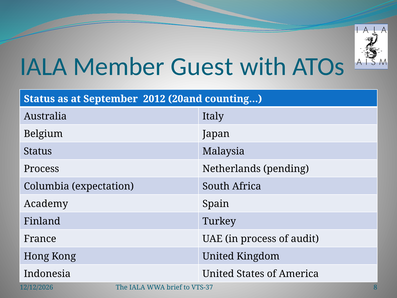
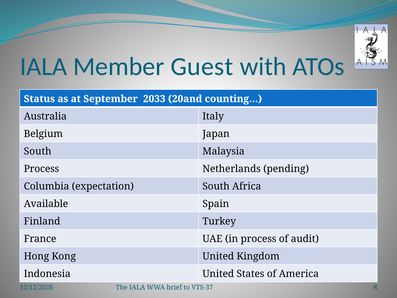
2012: 2012 -> 2033
Status at (38, 151): Status -> South
Academy: Academy -> Available
